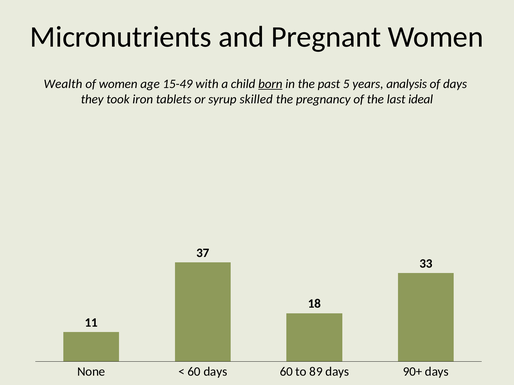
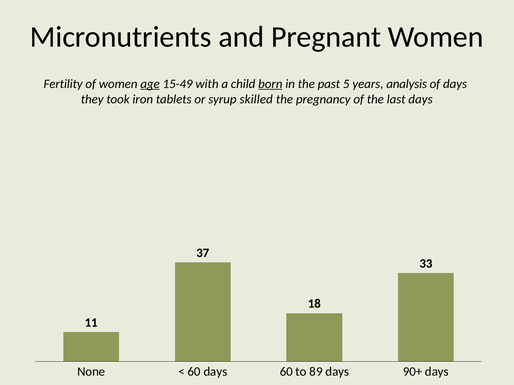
Wealth: Wealth -> Fertility
age underline: none -> present
last ideal: ideal -> days
